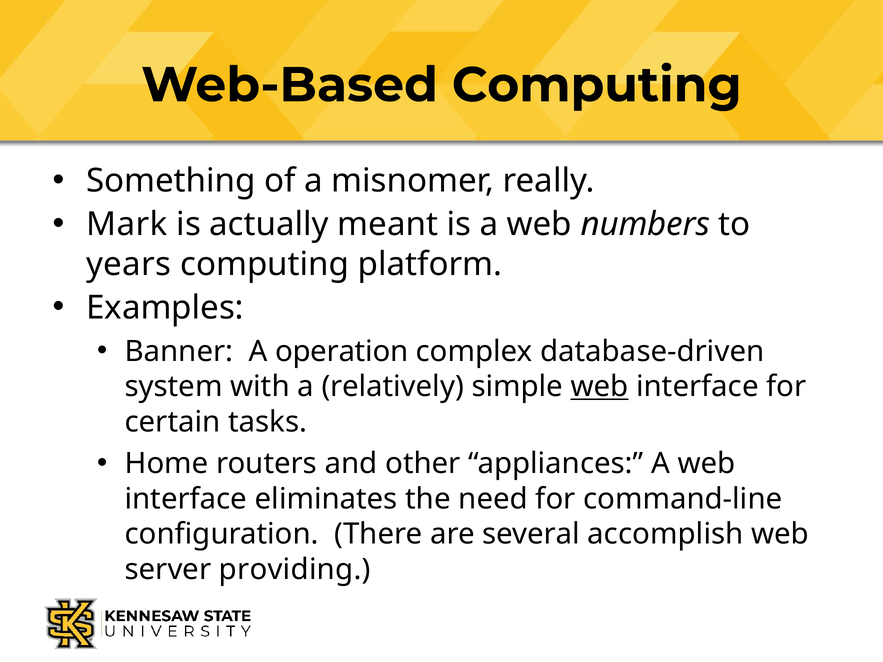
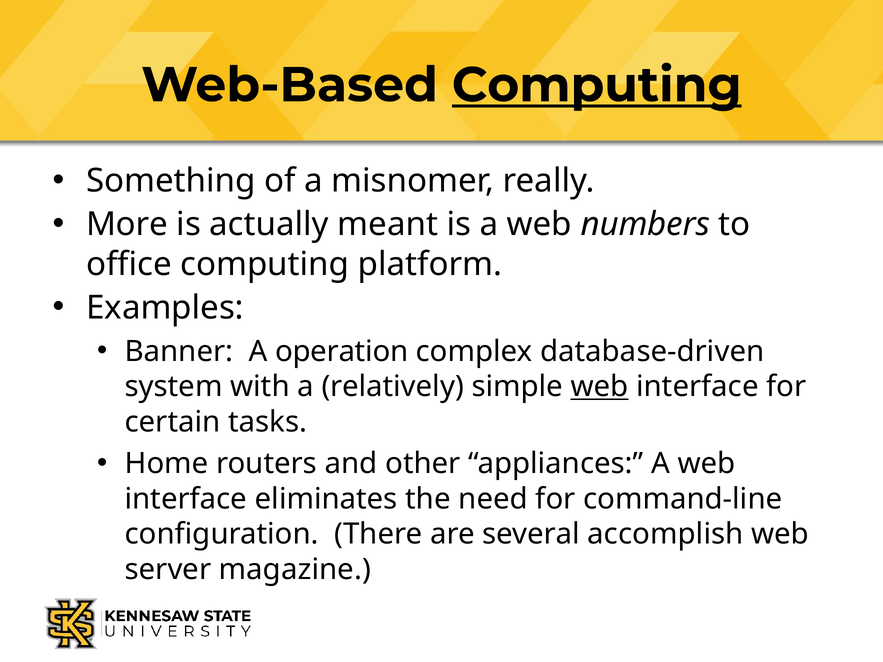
Computing at (597, 85) underline: none -> present
Mark: Mark -> More
years: years -> office
providing: providing -> magazine
